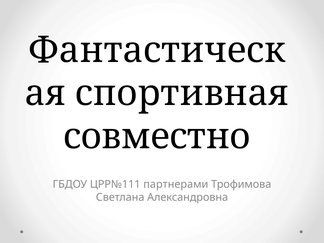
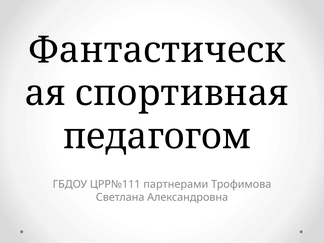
совместно: совместно -> педагогом
